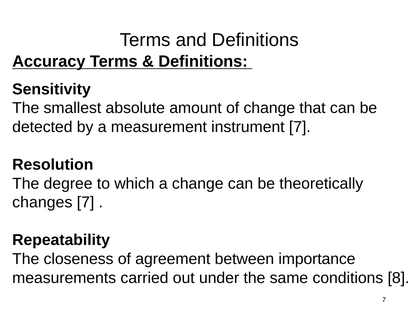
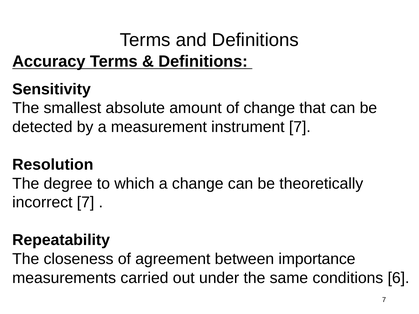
changes: changes -> incorrect
8: 8 -> 6
